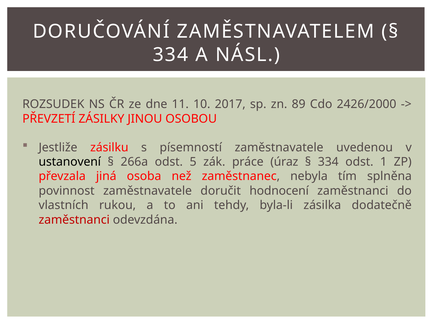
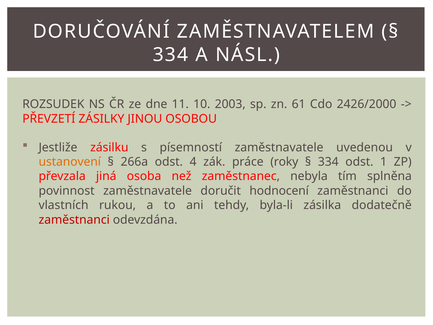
2017: 2017 -> 2003
89: 89 -> 61
ustanovení colour: black -> orange
5: 5 -> 4
úraz: úraz -> roky
